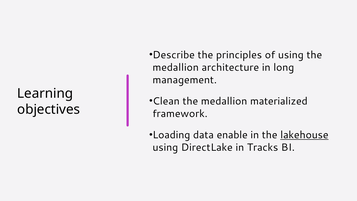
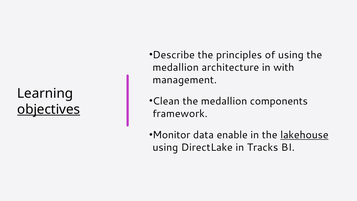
long: long -> with
materialized: materialized -> components
objectives underline: none -> present
Loading: Loading -> Monitor
